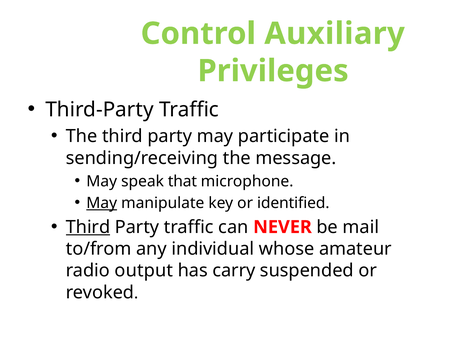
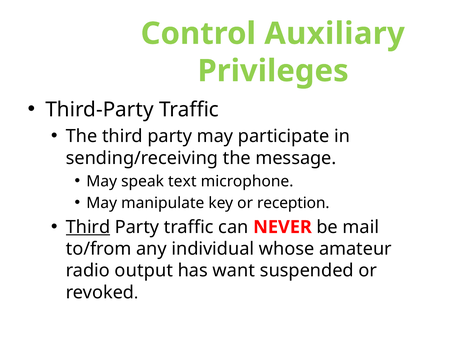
that: that -> text
May at (102, 203) underline: present -> none
identified: identified -> reception
carry: carry -> want
